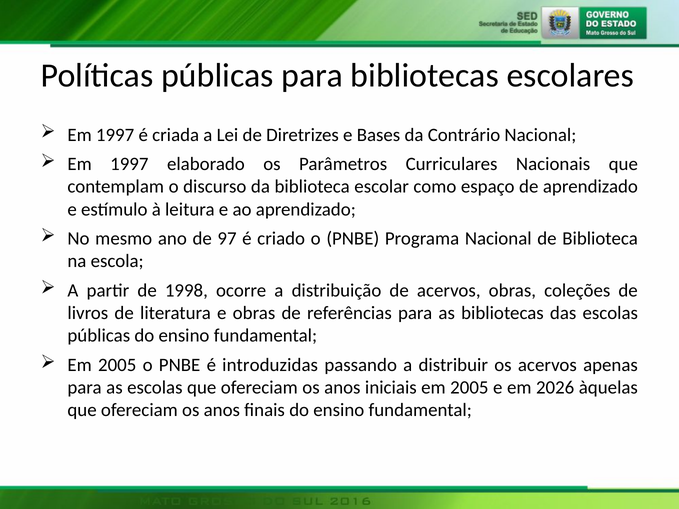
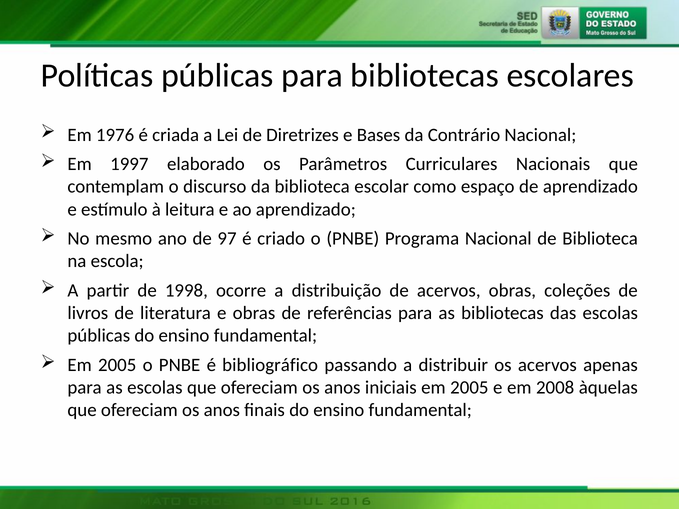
1997 at (115, 135): 1997 -> 1976
introduzidas: introduzidas -> bibliográfico
2026: 2026 -> 2008
